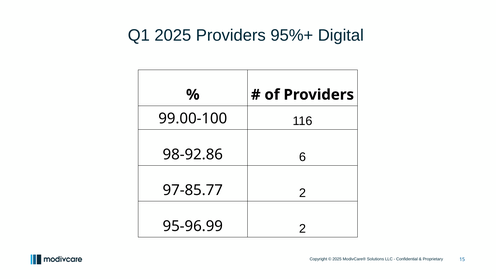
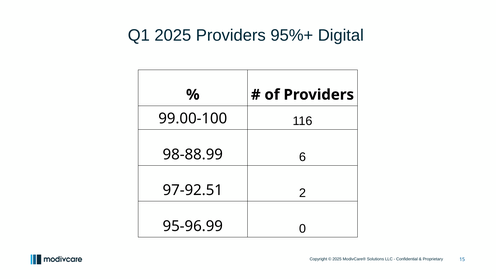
98-92.86: 98-92.86 -> 98-88.99
97-85.77: 97-85.77 -> 97-92.51
95-96.99 2: 2 -> 0
